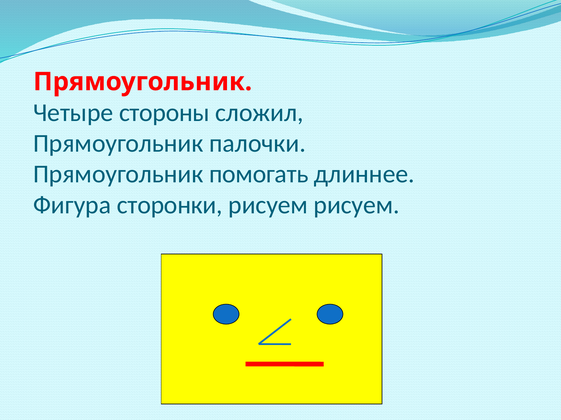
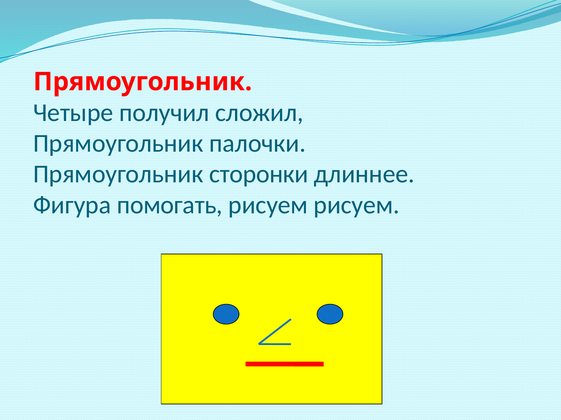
стороны: стороны -> получил
помогать: помогать -> сторонки
сторонки: сторонки -> помогать
